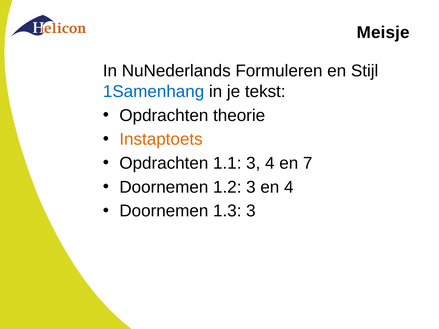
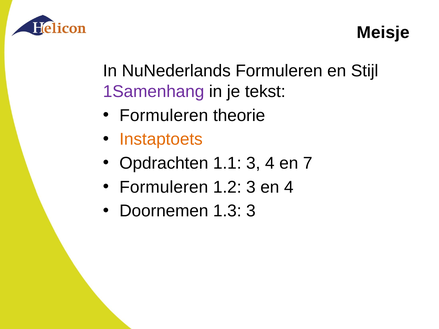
1Samenhang colour: blue -> purple
Opdrachten at (164, 116): Opdrachten -> Formuleren
Doornemen at (164, 187): Doornemen -> Formuleren
